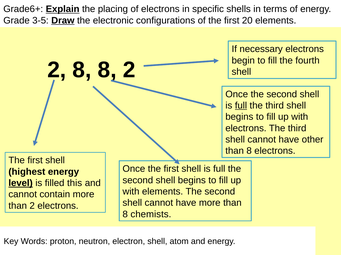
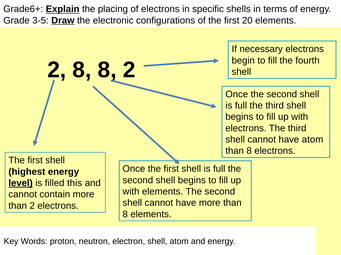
full at (241, 106) underline: present -> none
have other: other -> atom
8 chemists: chemists -> elements
